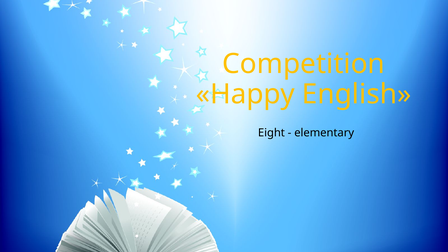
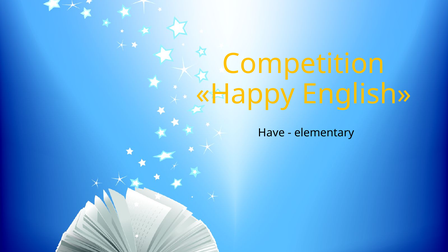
Eight: Eight -> Have
